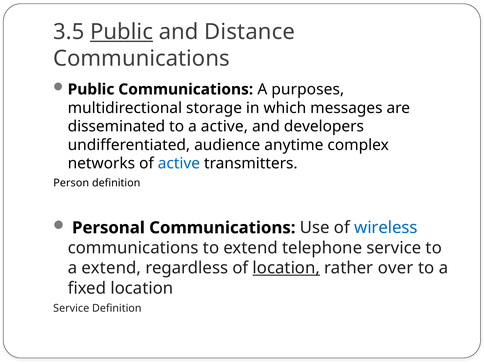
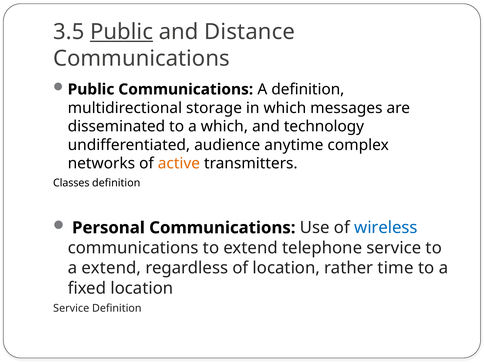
A purposes: purposes -> definition
a active: active -> which
developers: developers -> technology
active at (179, 164) colour: blue -> orange
Person: Person -> Classes
location at (286, 268) underline: present -> none
over: over -> time
